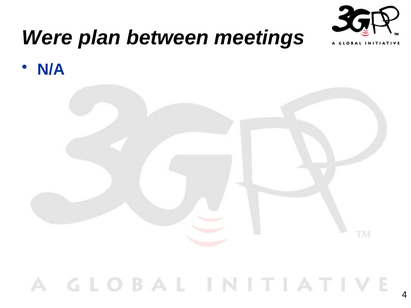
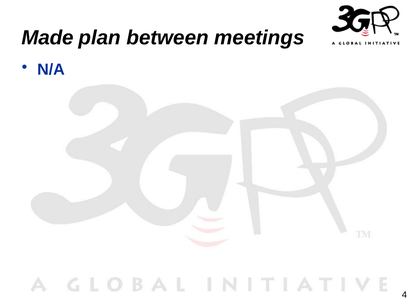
Were: Were -> Made
